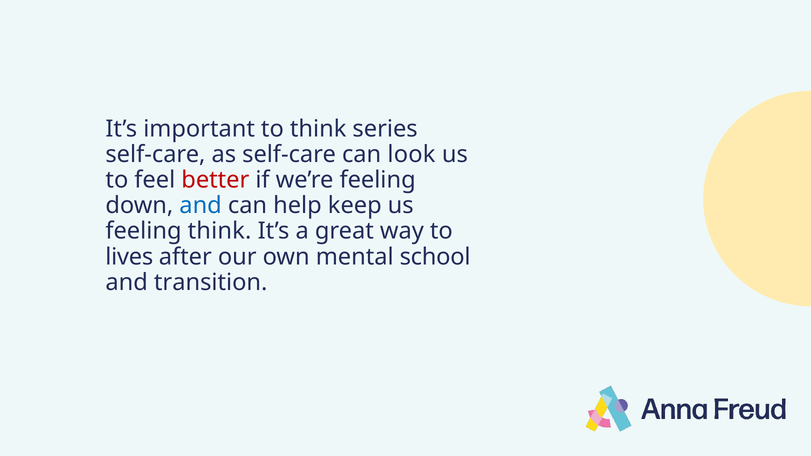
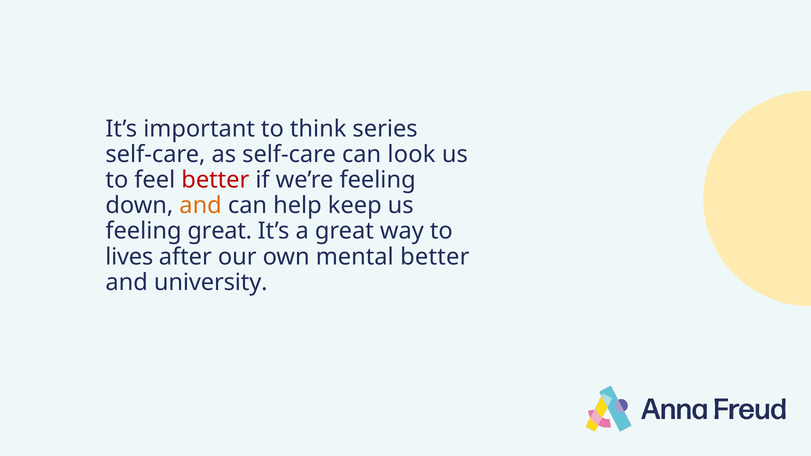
and at (201, 206) colour: blue -> orange
feeling think: think -> great
mental school: school -> better
transition: transition -> university
